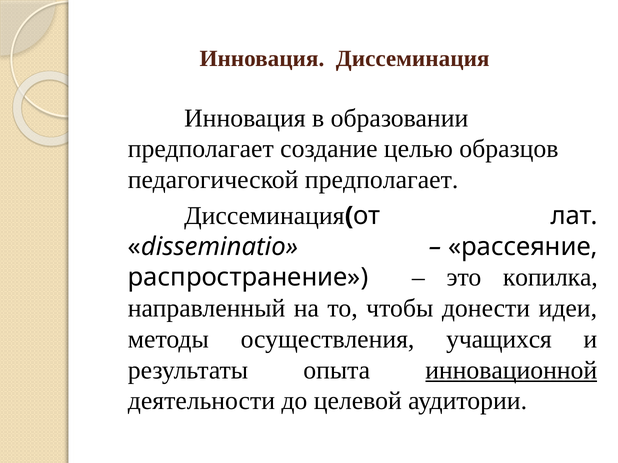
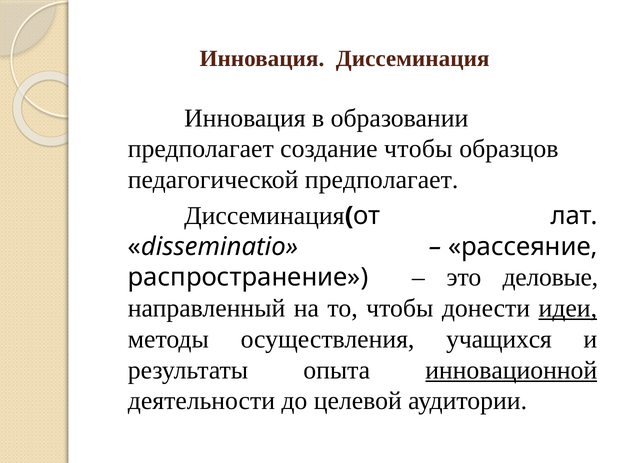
создание целью: целью -> чтобы
копилка: копилка -> деловые
идеи underline: none -> present
